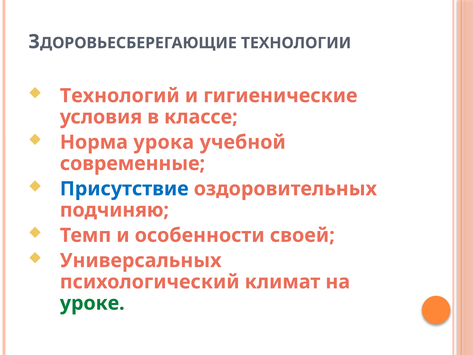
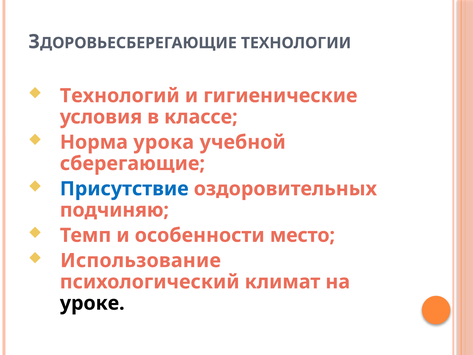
современные: современные -> сберегающие
своей: своей -> место
Универсальных: Универсальных -> Использование
уроке colour: green -> black
